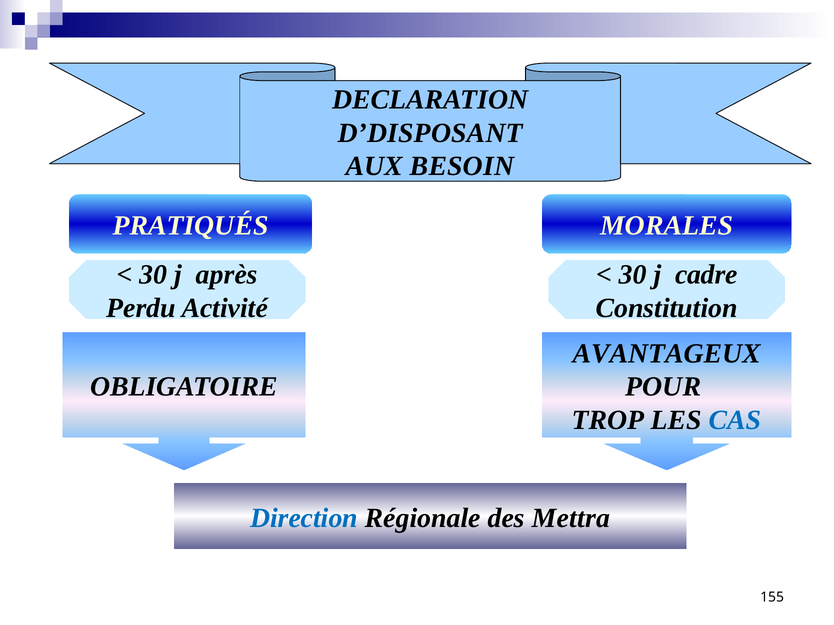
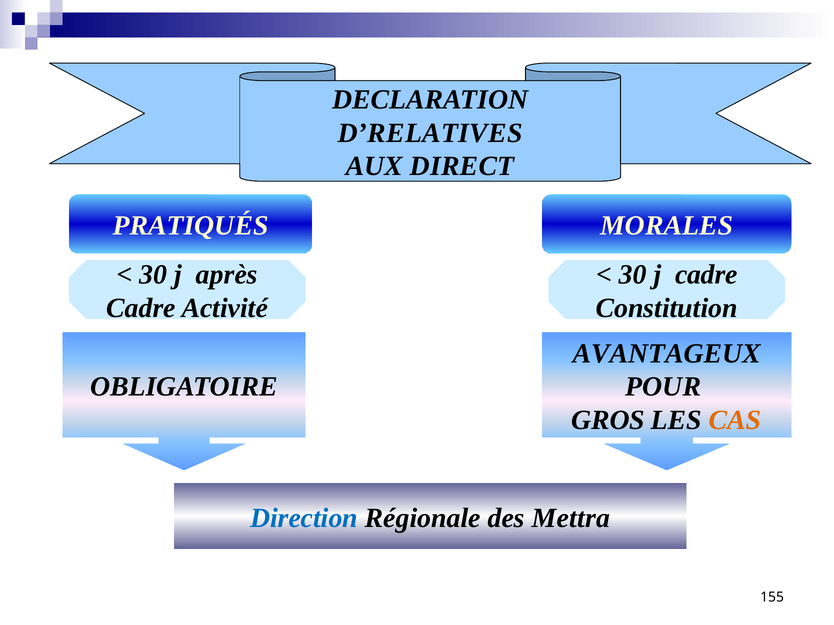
D’DISPOSANT: D’DISPOSANT -> D’RELATIVES
BESOIN: BESOIN -> DIRECT
Perdu at (141, 308): Perdu -> Cadre
TROP: TROP -> GROS
CAS colour: blue -> orange
